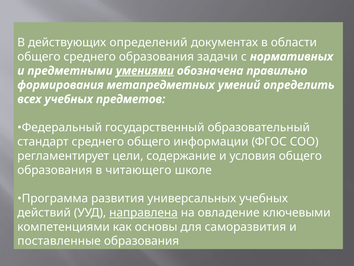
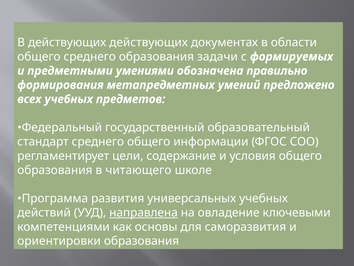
действующих определений: определений -> действующих
нормативных: нормативных -> формируемых
умениями underline: present -> none
определить: определить -> предложено
поставленные: поставленные -> ориентировки
